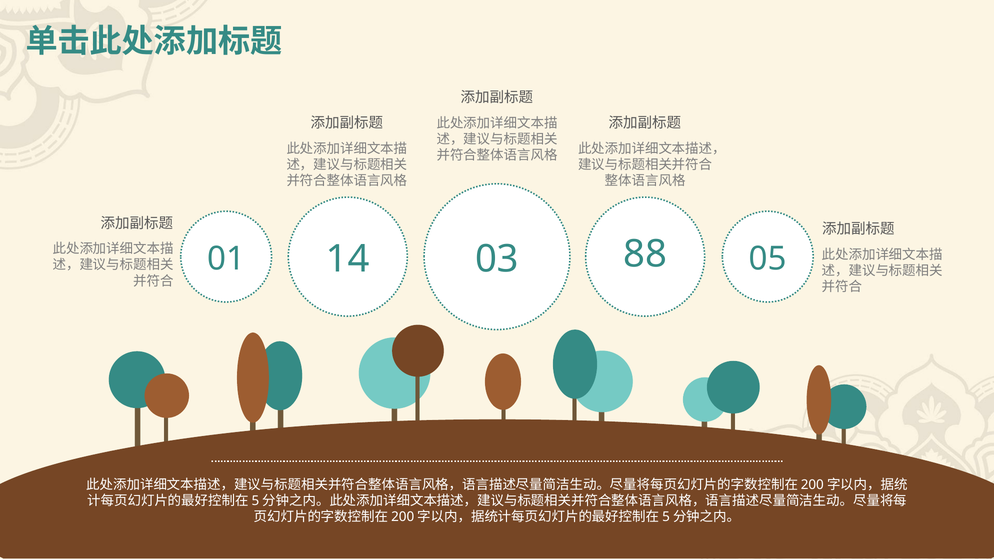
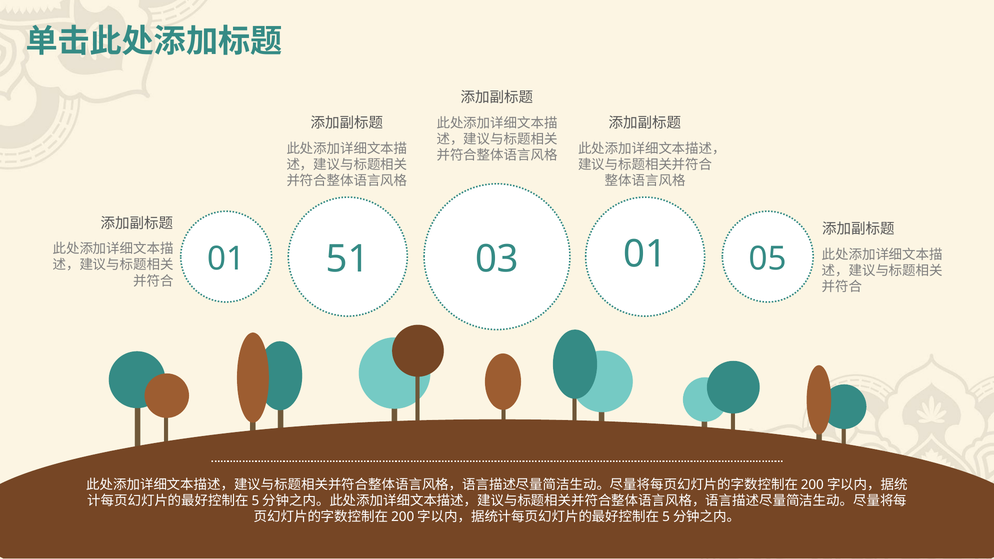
03 88: 88 -> 01
01 14: 14 -> 51
